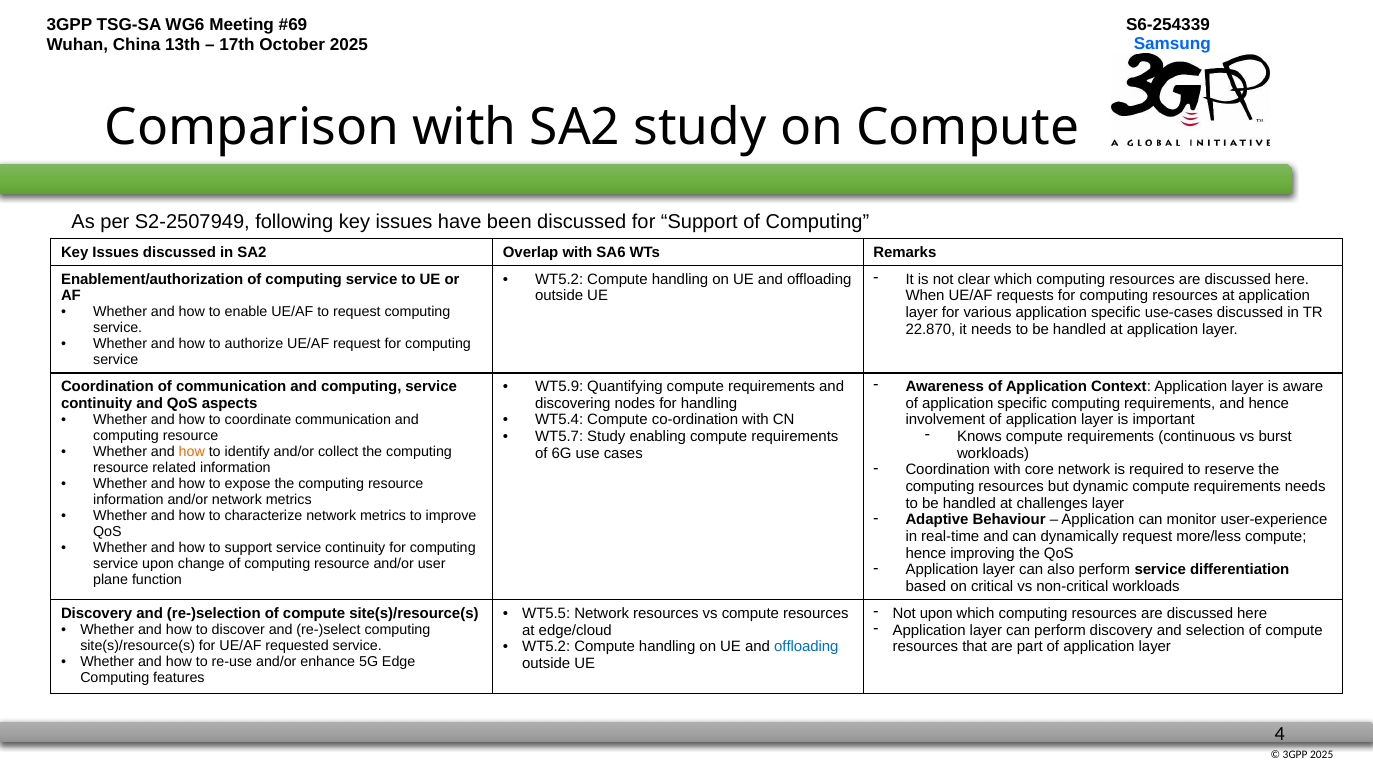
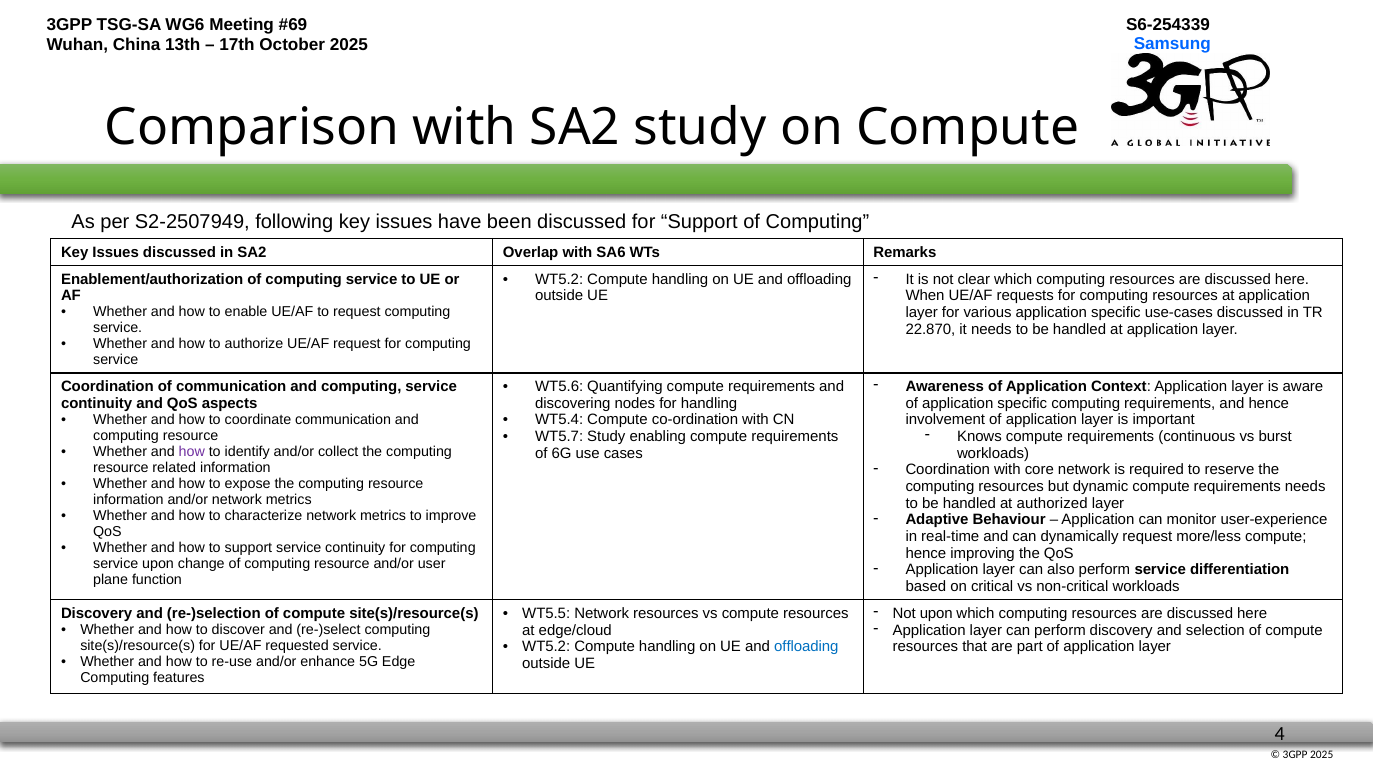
WT5.9: WT5.9 -> WT5.6
how at (192, 452) colour: orange -> purple
challenges: challenges -> authorized
